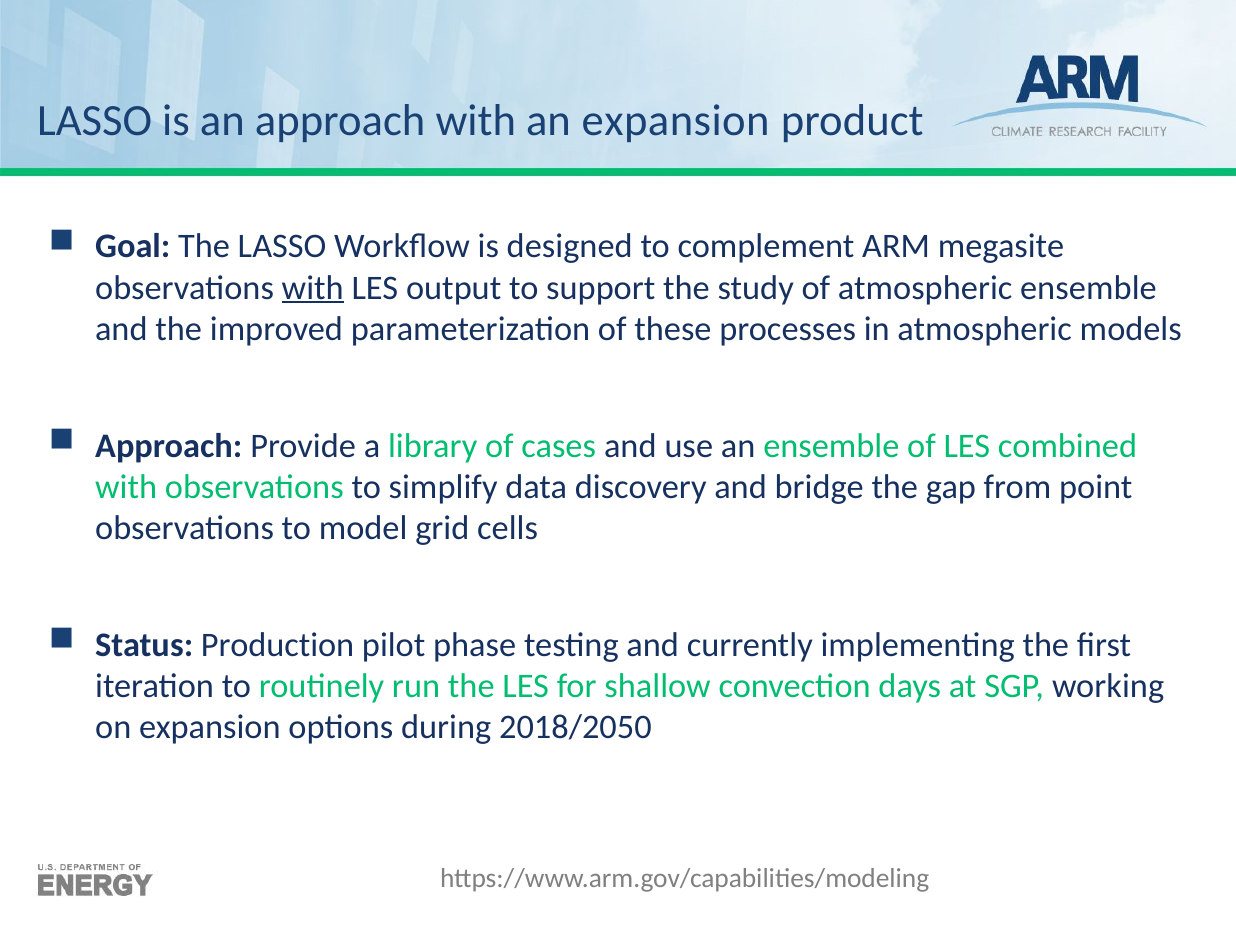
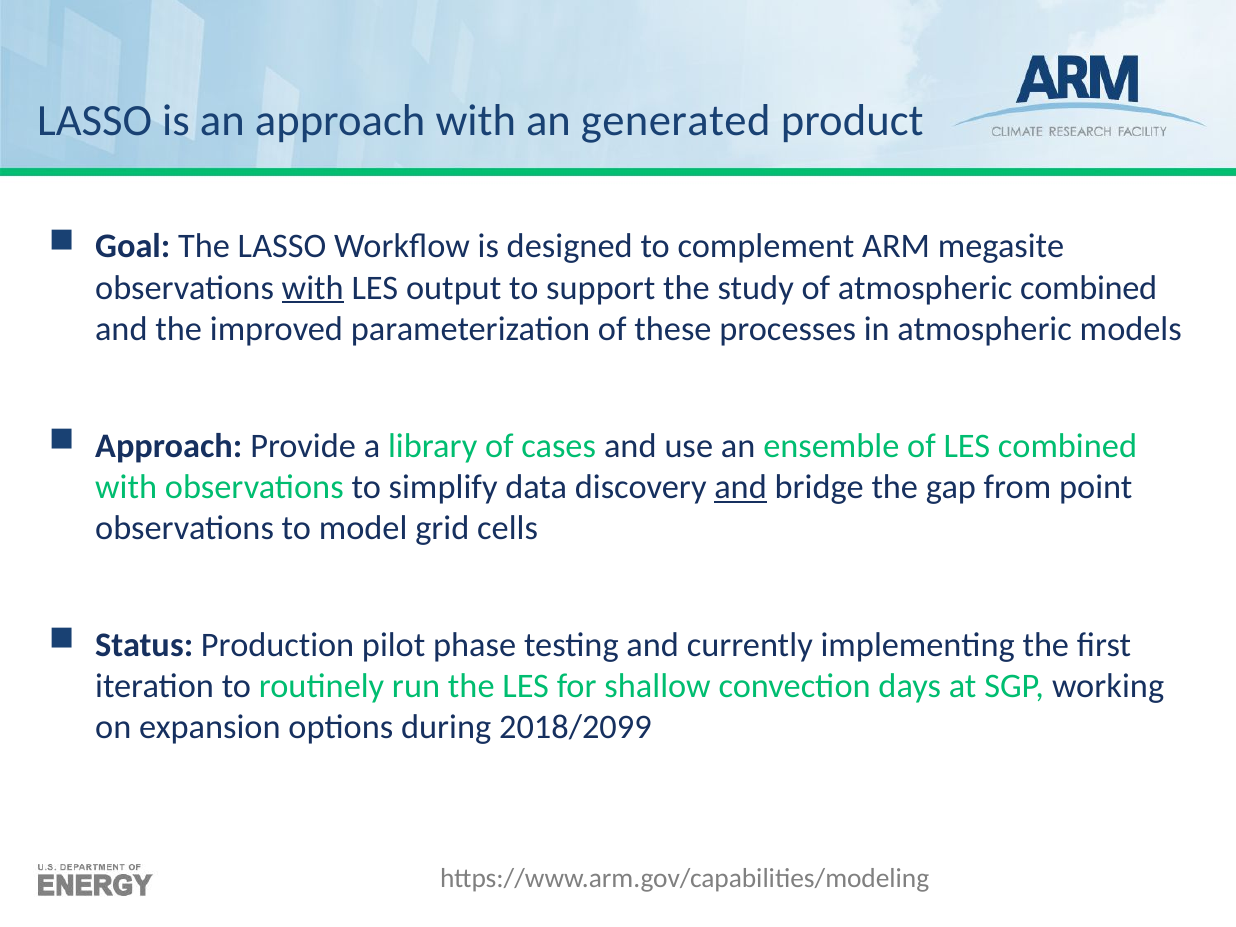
an expansion: expansion -> generated
atmospheric ensemble: ensemble -> combined
and at (741, 487) underline: none -> present
2018/2050: 2018/2050 -> 2018/2099
